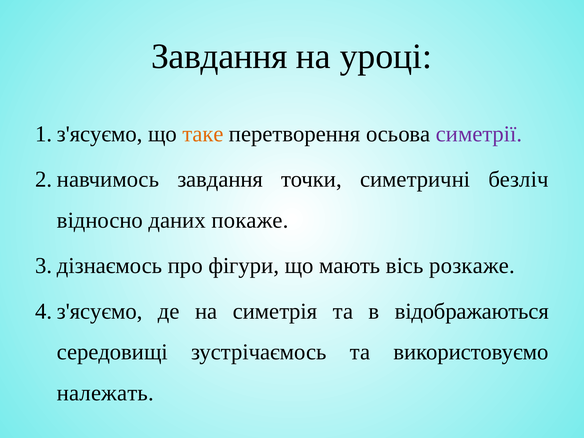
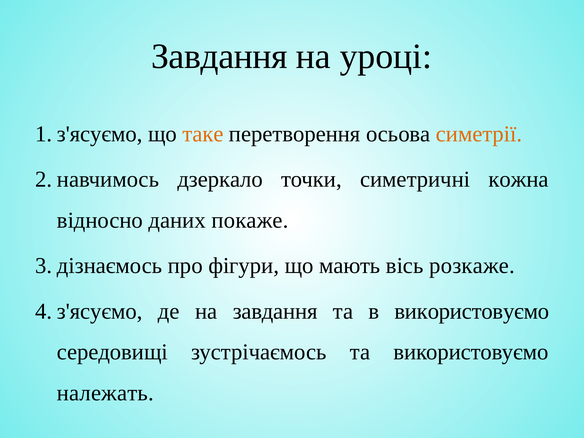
симетрії colour: purple -> orange
завдання at (220, 179): завдання -> дзеркало
безліч: безліч -> кожна
на симетрія: симетрія -> завдання
в відображаються: відображаються -> використовуємо
